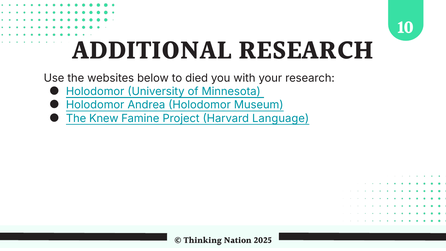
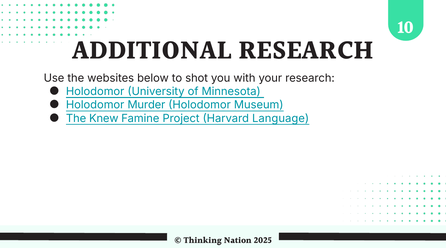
died: died -> shot
Andrea: Andrea -> Murder
